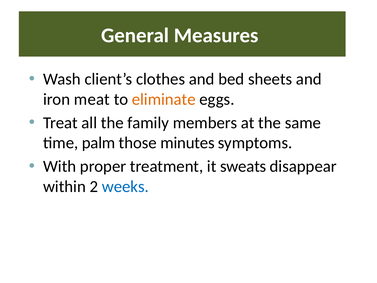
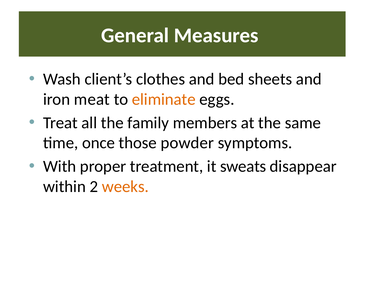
palm: palm -> once
minutes: minutes -> powder
weeks colour: blue -> orange
